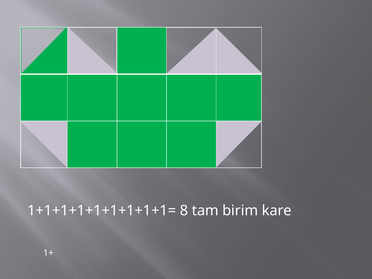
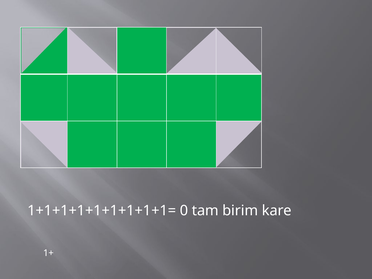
8: 8 -> 0
